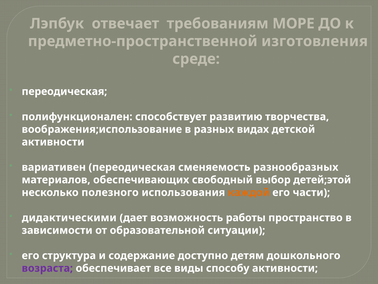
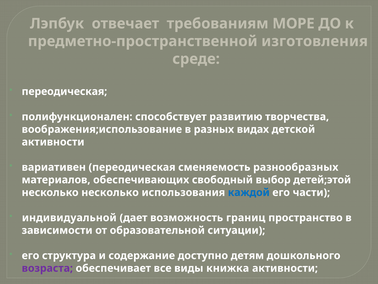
несколько полезного: полезного -> несколько
каждой colour: orange -> blue
дидактическими: дидактическими -> индивидуальной
работы: работы -> границ
способу: способу -> книжка
